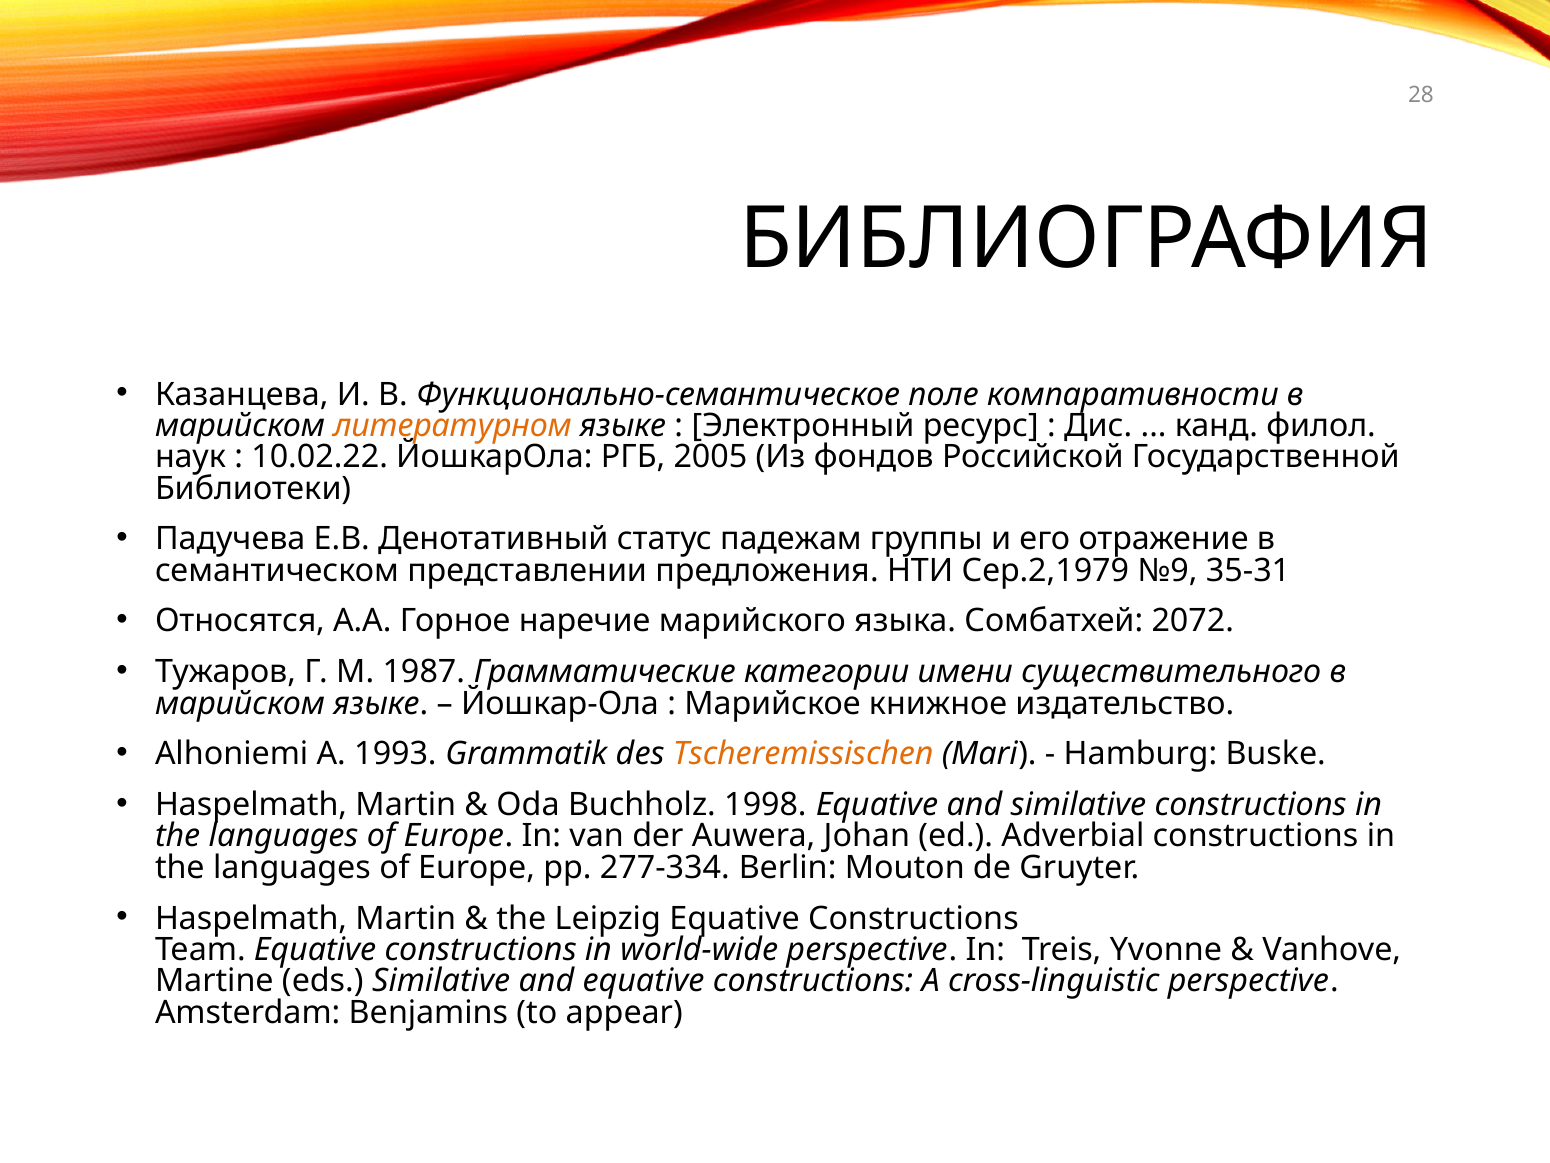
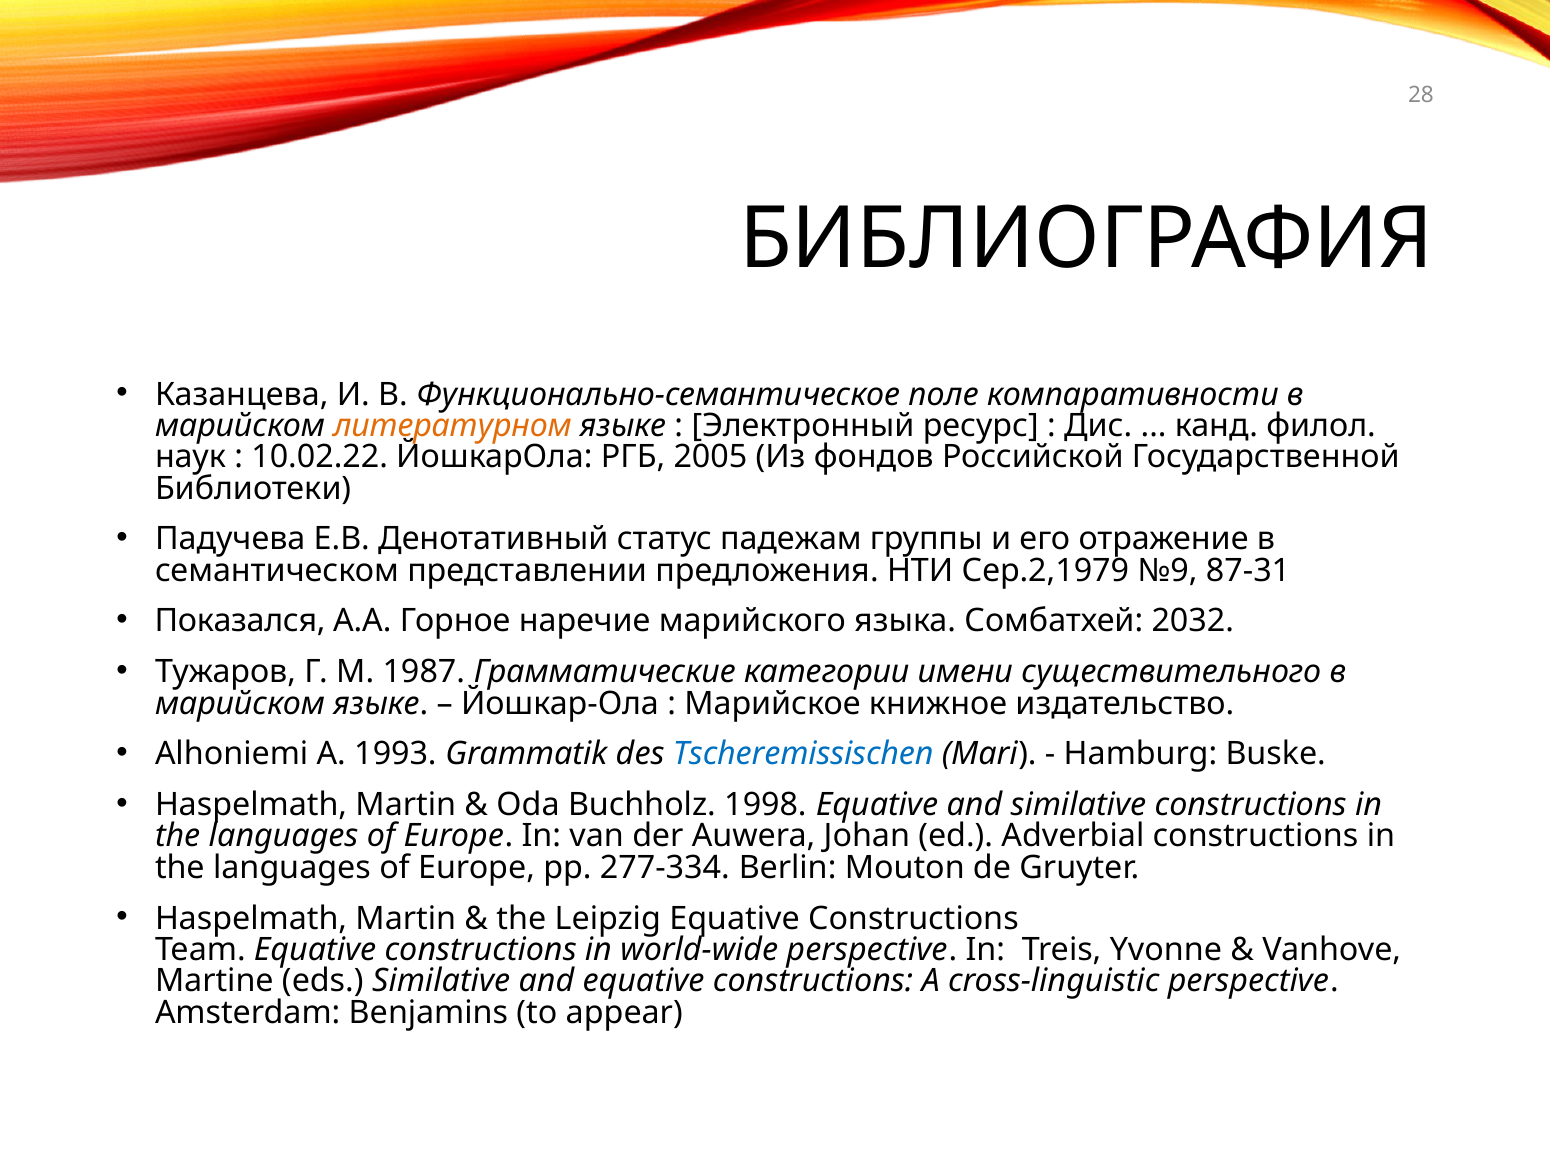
35-31: 35-31 -> 87-31
Относятся: Относятся -> Показался
2072: 2072 -> 2032
Tscheremissischen colour: orange -> blue
